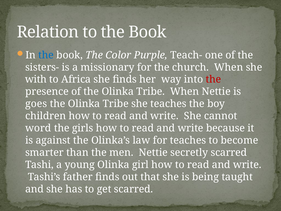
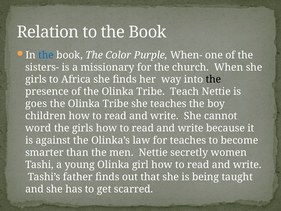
Teach-: Teach- -> When-
with at (36, 79): with -> girls
the at (213, 79) colour: red -> black
Tribe When: When -> Teach
secretly scarred: scarred -> women
